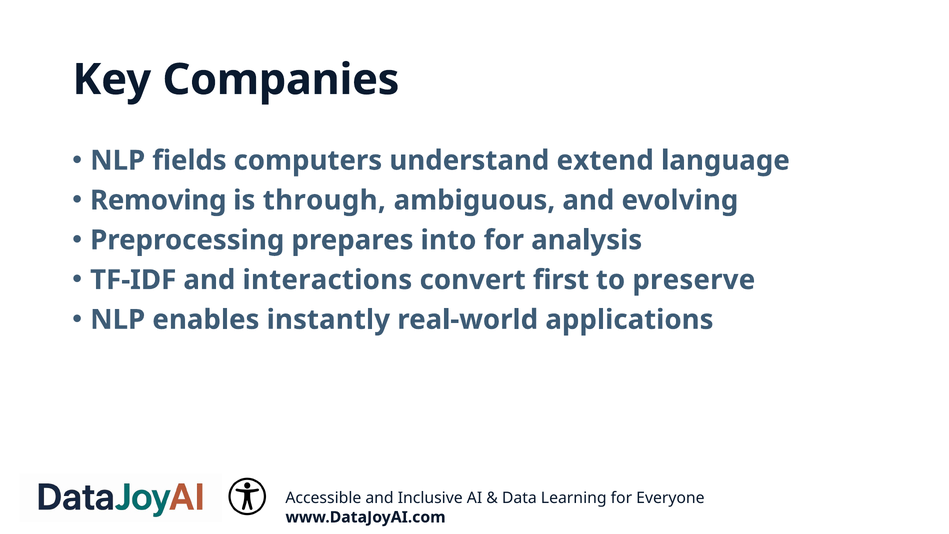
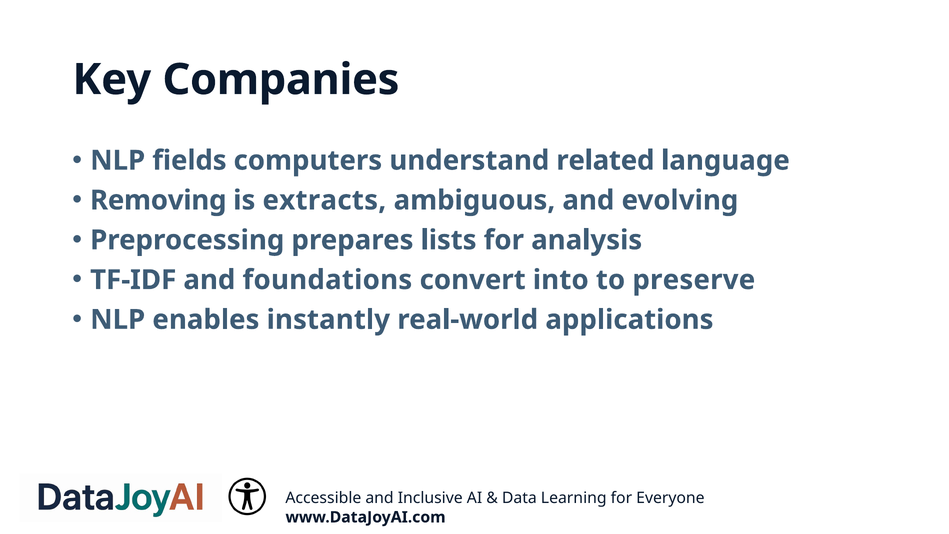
extend: extend -> related
through: through -> extracts
into: into -> lists
interactions: interactions -> foundations
first: first -> into
